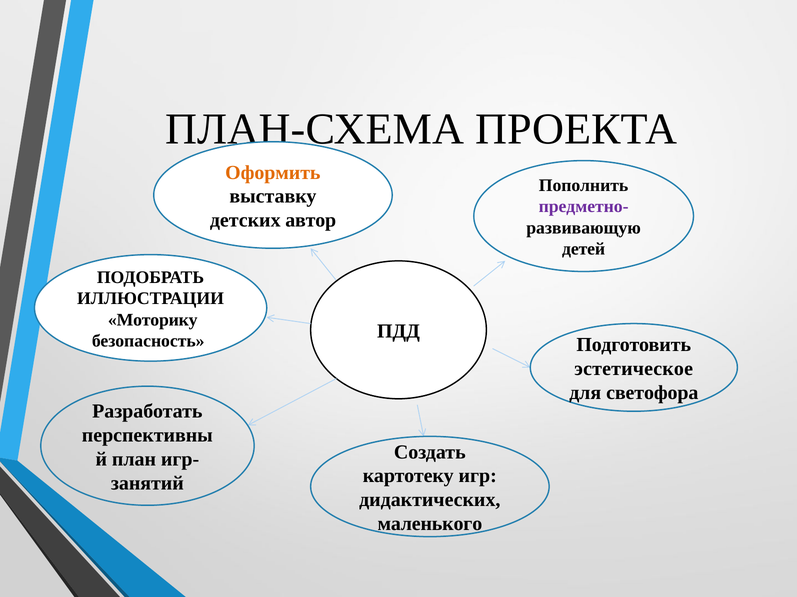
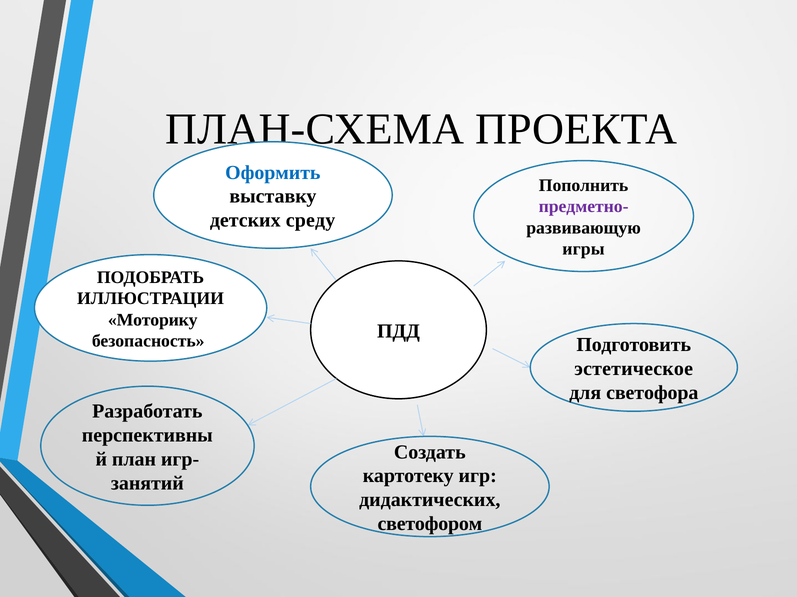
Оформить colour: orange -> blue
автор: автор -> среду
детей: детей -> игры
маленького: маленького -> светофором
